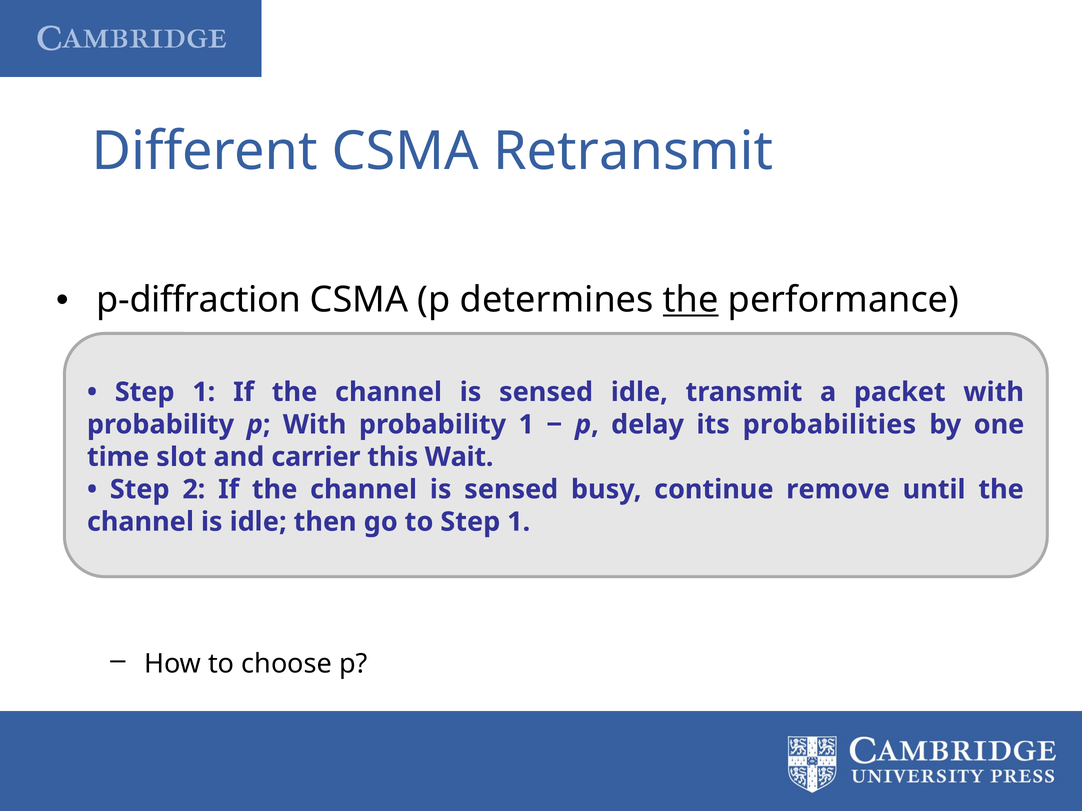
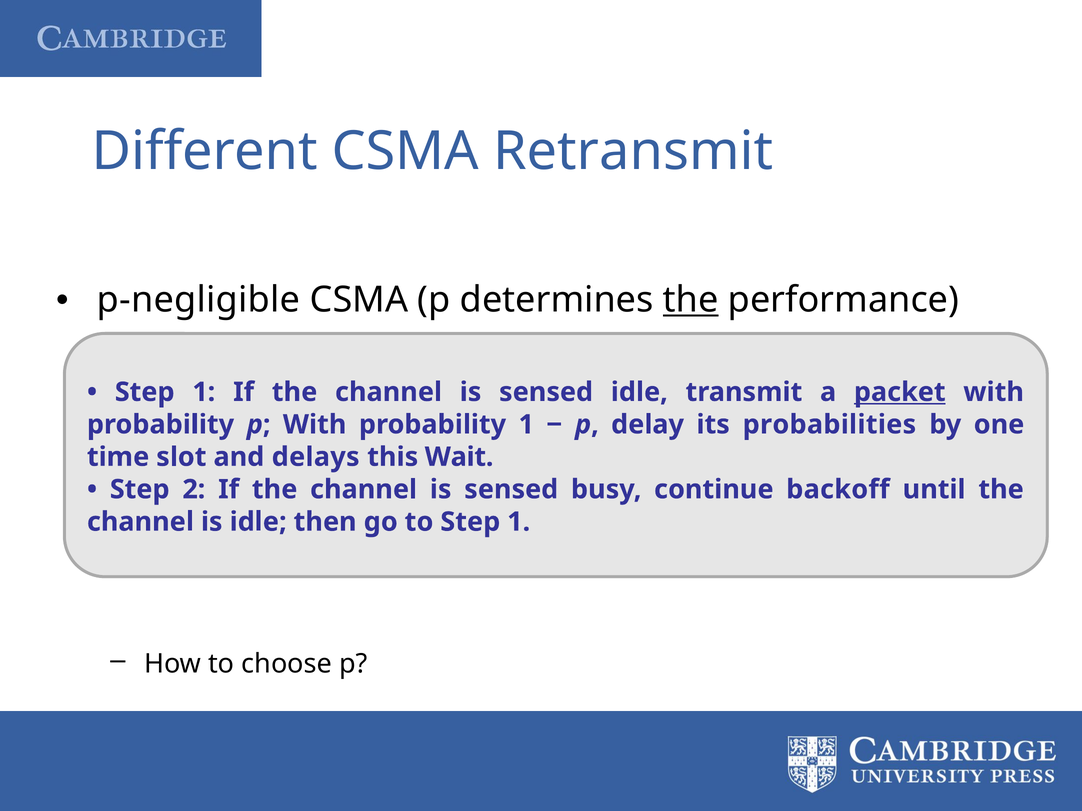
p-diffraction: p-diffraction -> p-negligible
packet underline: none -> present
carrier: carrier -> delays
remove: remove -> backoff
